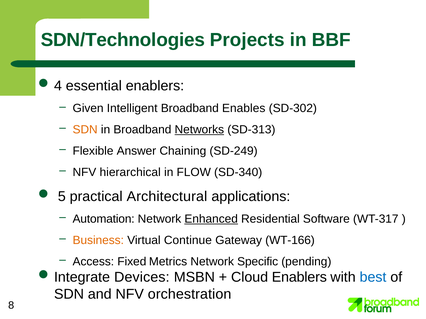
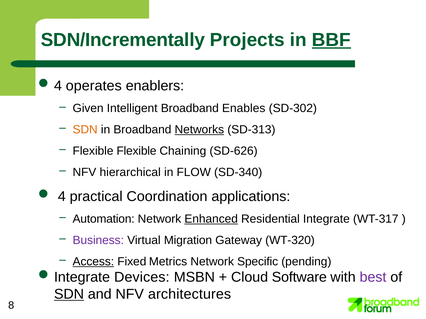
SDN/Technologies: SDN/Technologies -> SDN/Incrementally
BBF underline: none -> present
essential: essential -> operates
Flexible Answer: Answer -> Flexible
SD-249: SD-249 -> SD-626
5: 5 -> 4
Architectural: Architectural -> Coordination
Software: Software -> Integrate
Business colour: orange -> purple
Continue: Continue -> Migration
WT-166: WT-166 -> WT-320
Access underline: none -> present
Cloud Enablers: Enablers -> Software
best colour: blue -> purple
SDN at (69, 295) underline: none -> present
orchestration: orchestration -> architectures
